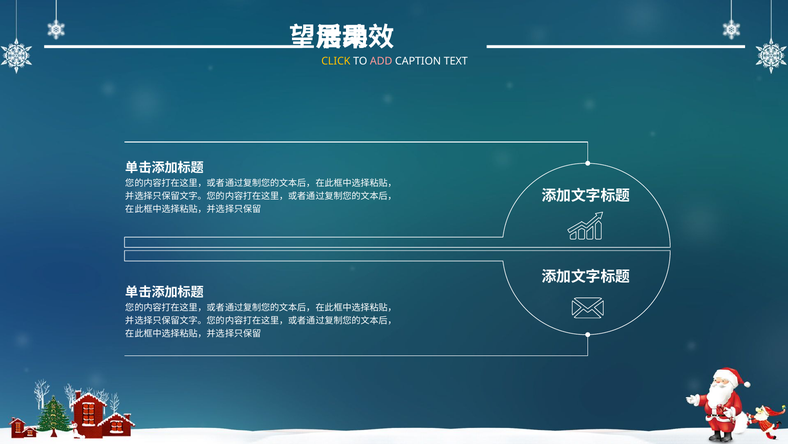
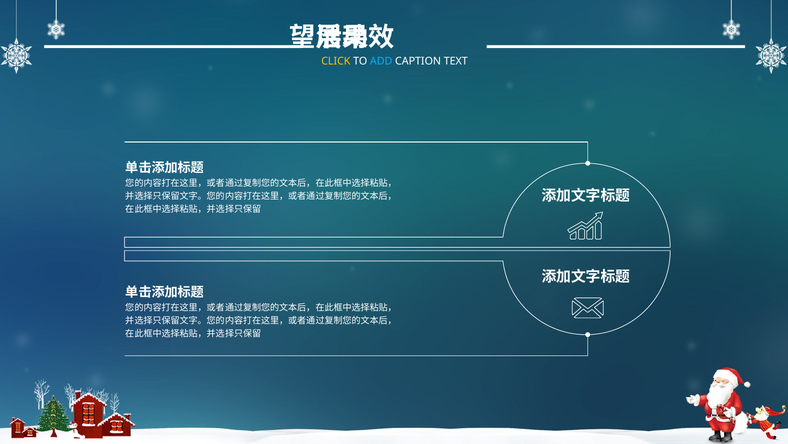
ADD colour: pink -> light blue
